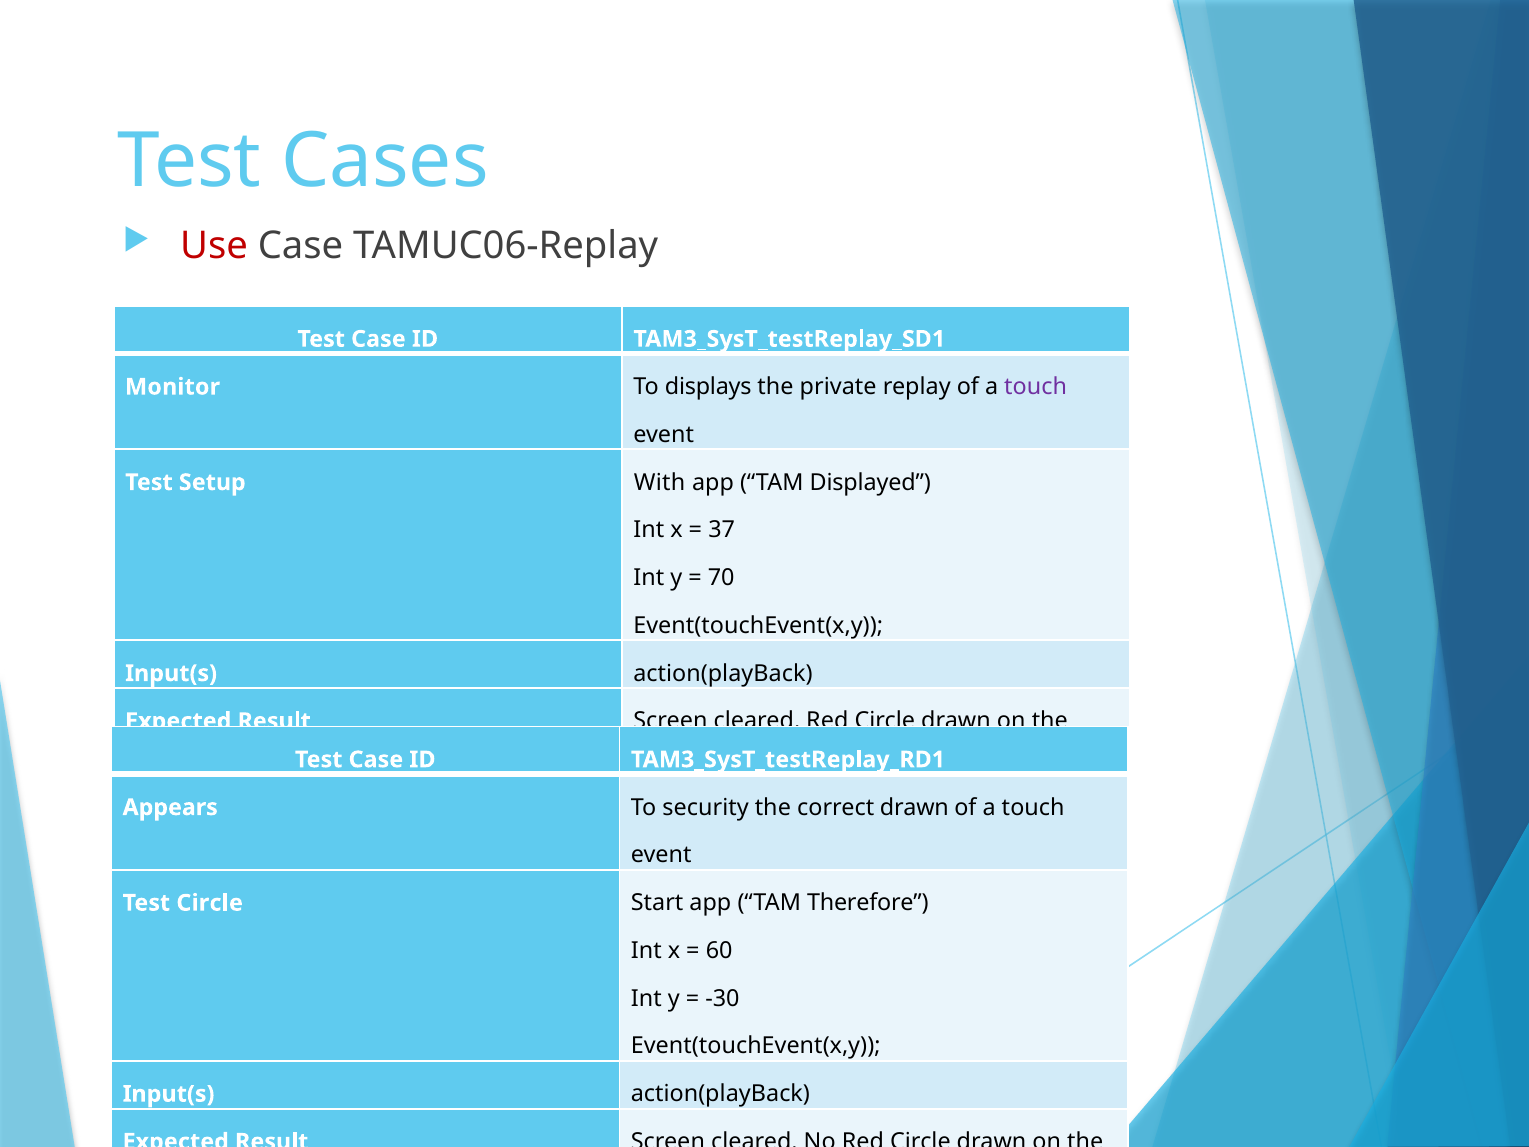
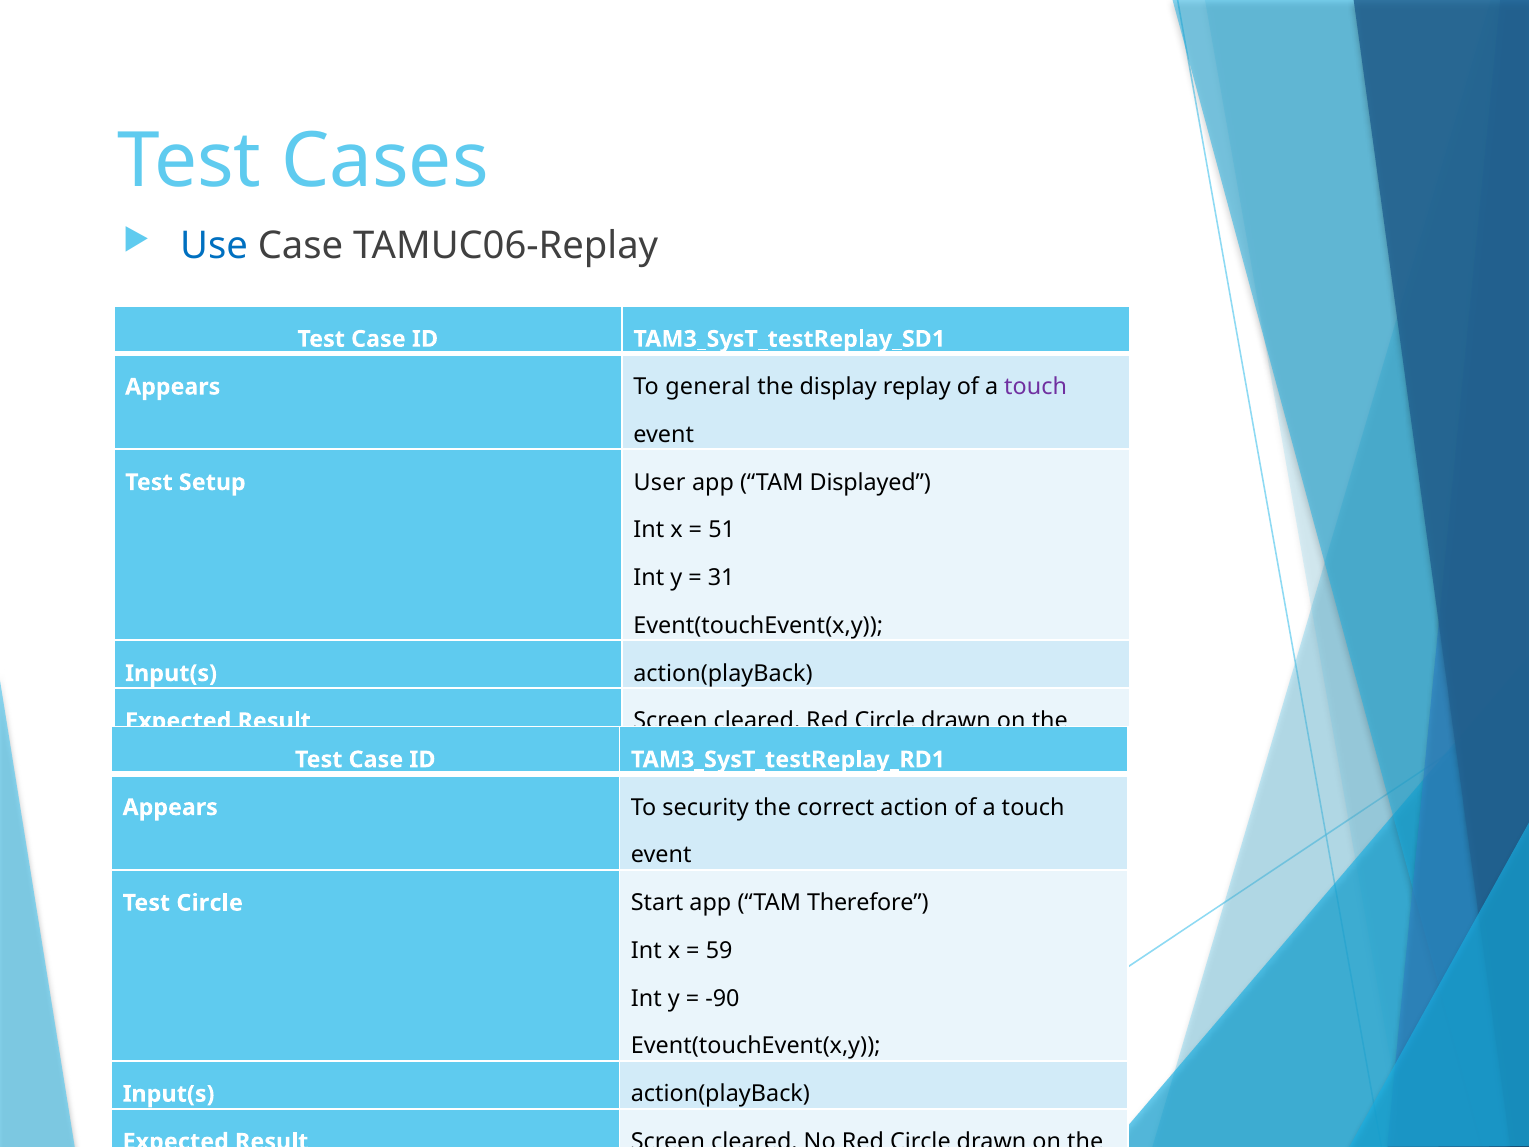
Use colour: red -> blue
Monitor at (173, 387): Monitor -> Appears
displays: displays -> general
private: private -> display
With: With -> User
37: 37 -> 51
70: 70 -> 31
correct drawn: drawn -> action
60: 60 -> 59
-30: -30 -> -90
